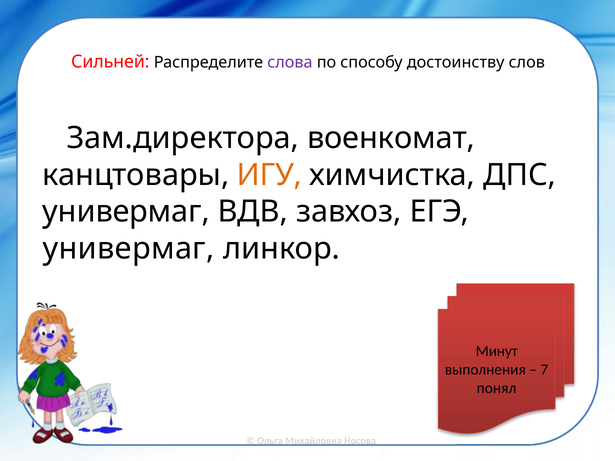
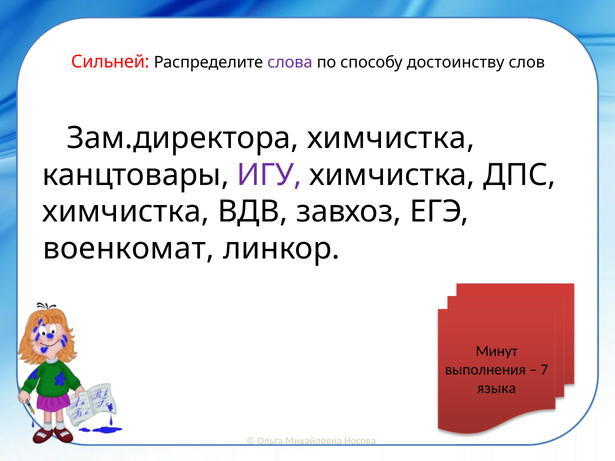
Зам.директора военкомат: военкомат -> химчистка
ИГУ colour: orange -> purple
универмаг at (126, 212): универмаг -> химчистка
универмаг at (129, 249): универмаг -> военкомат
понял: понял -> языка
